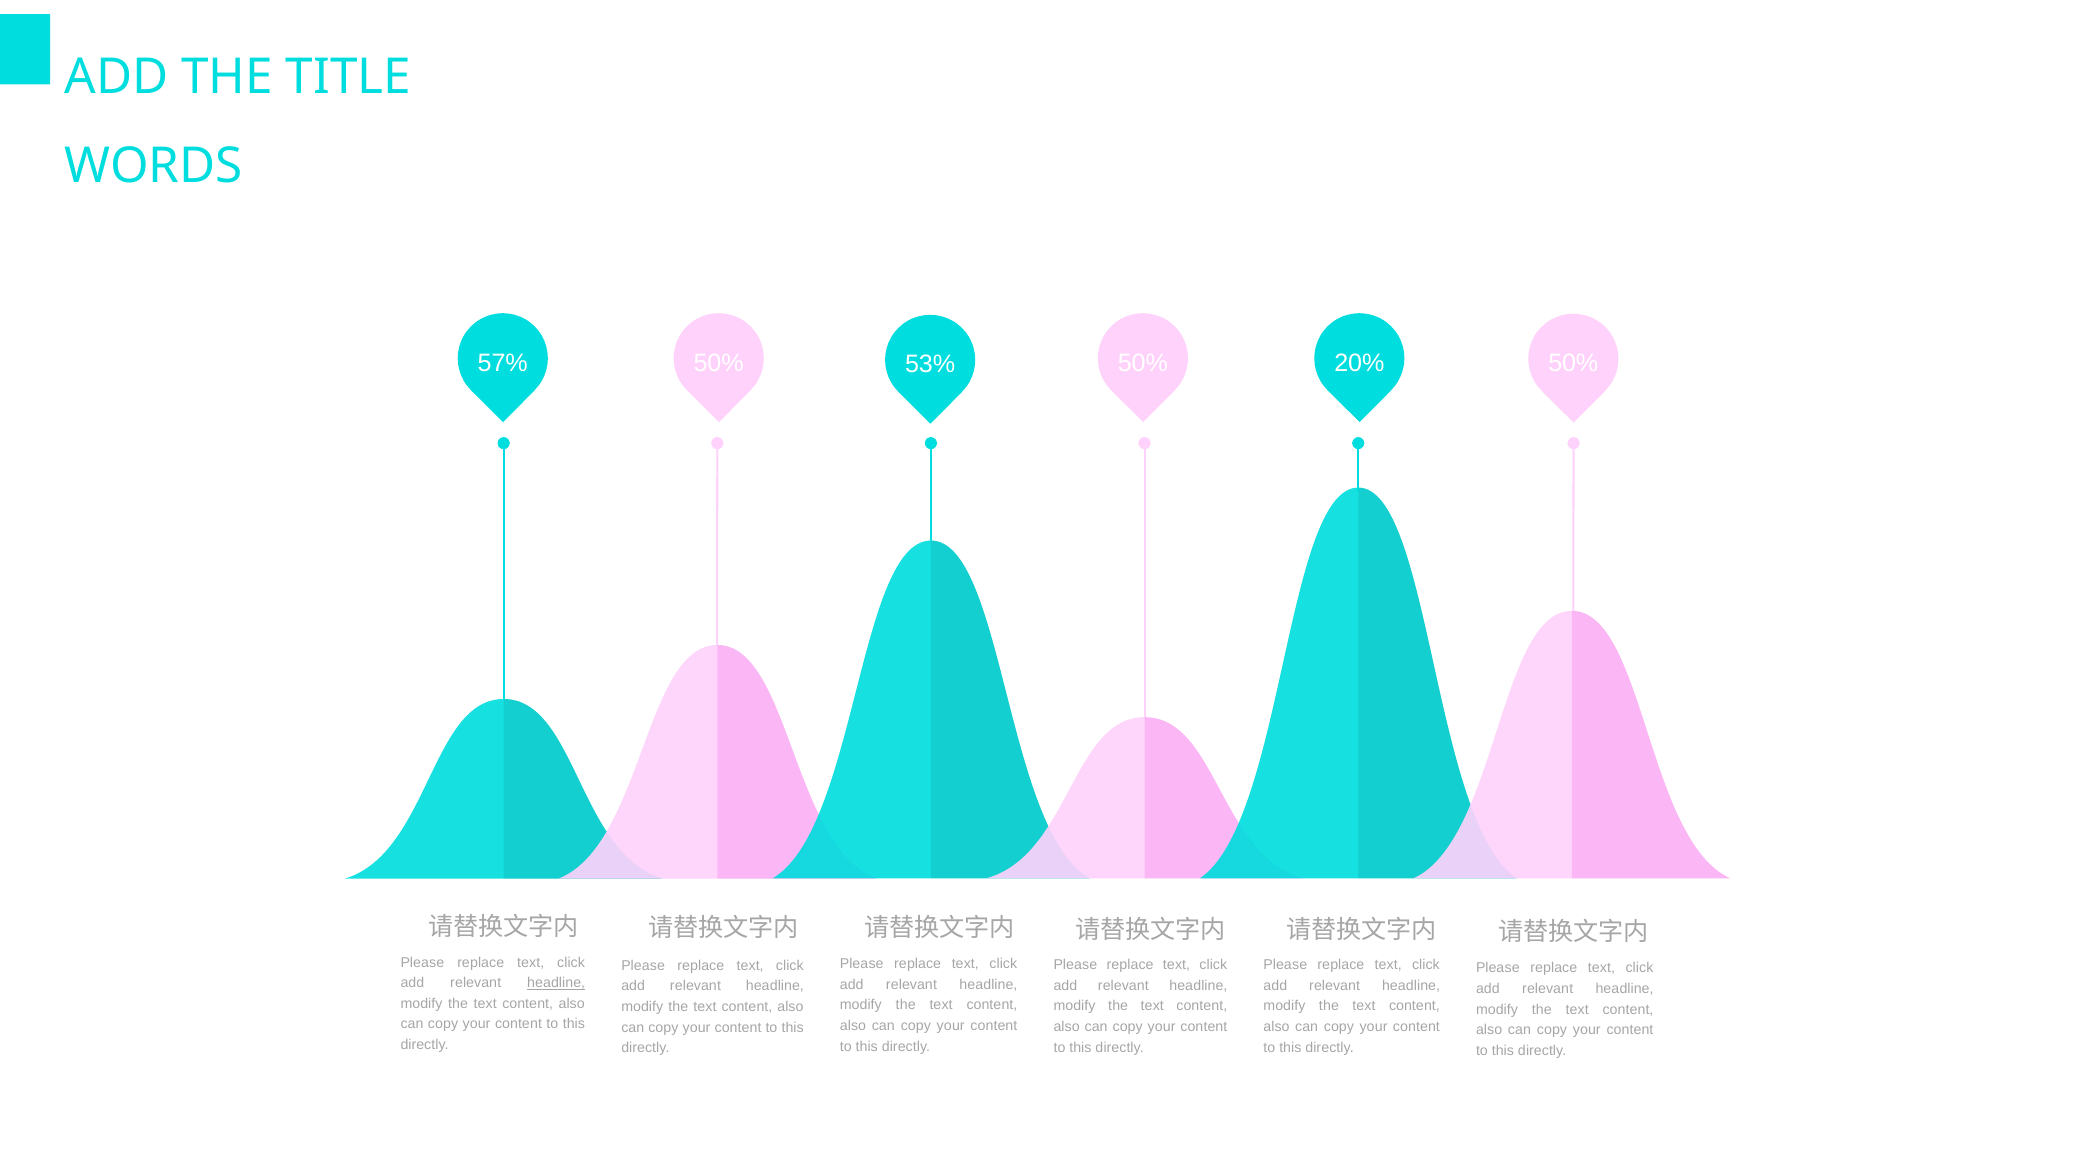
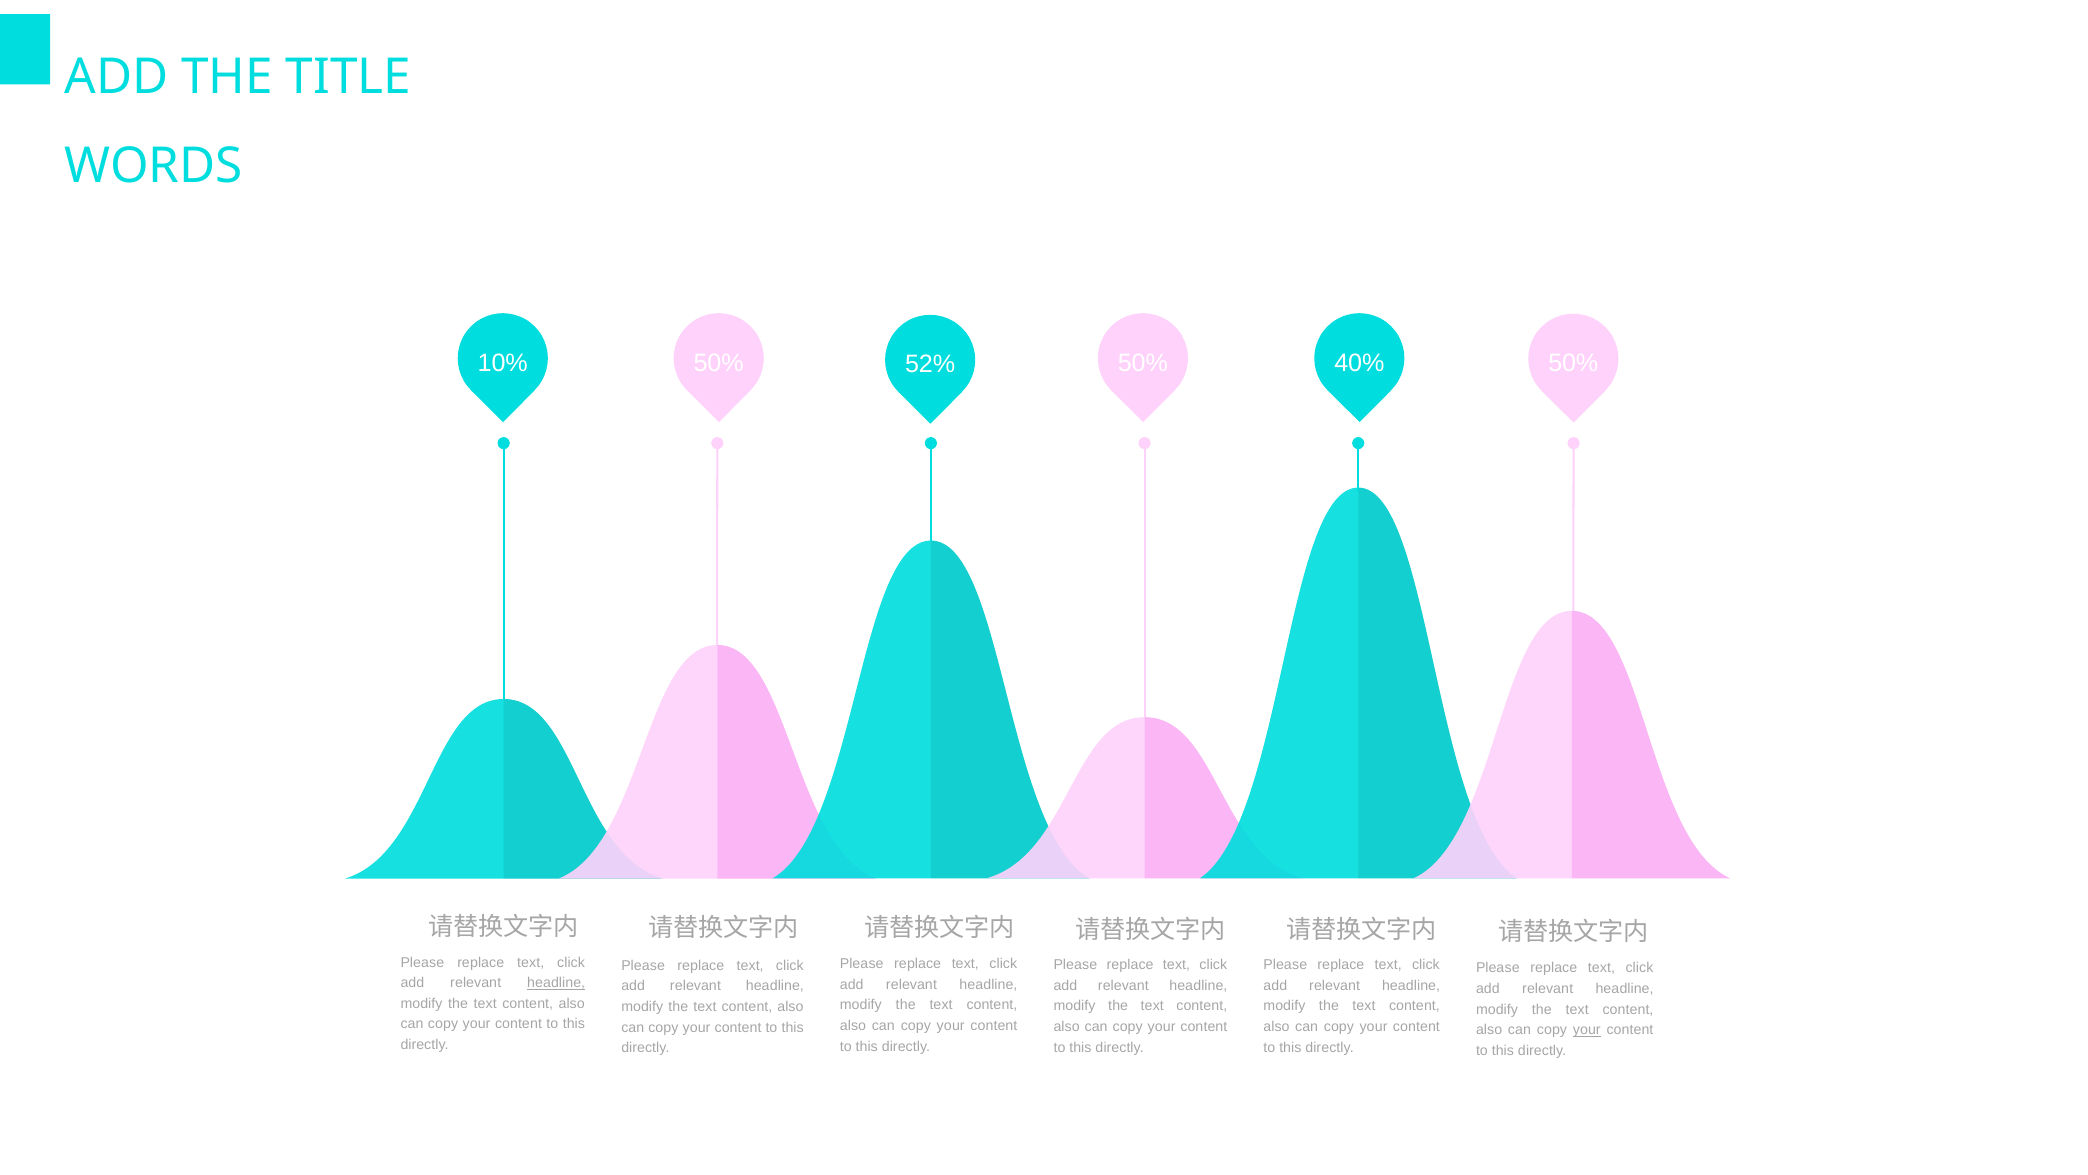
57%: 57% -> 10%
53%: 53% -> 52%
20%: 20% -> 40%
your at (1587, 1030) underline: none -> present
